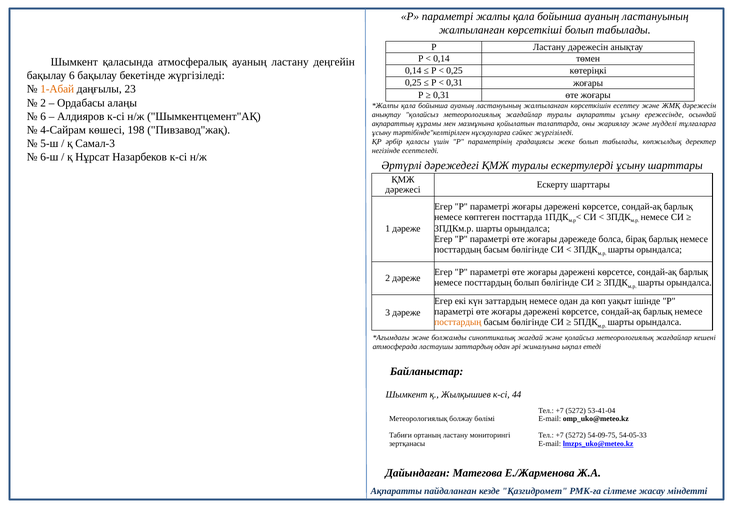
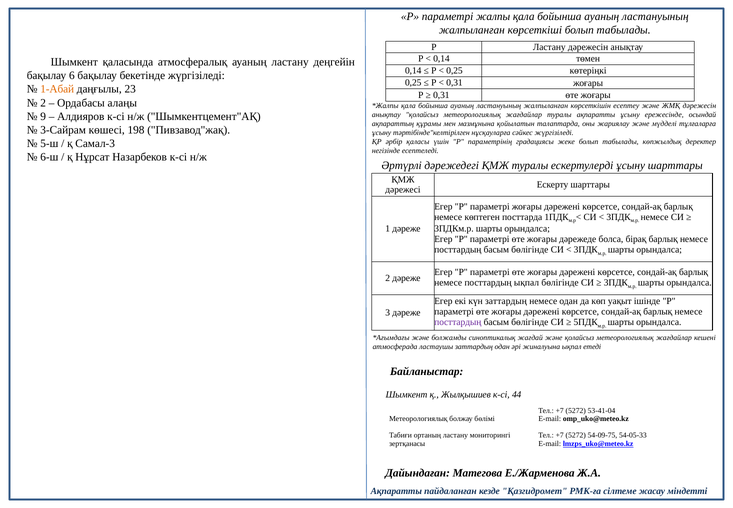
6 at (43, 116): 6 -> 9
4-Сайрам: 4-Сайрам -> 3-Сайрам
посттардың болып: болып -> ықпал
посттардың at (458, 322) colour: orange -> purple
